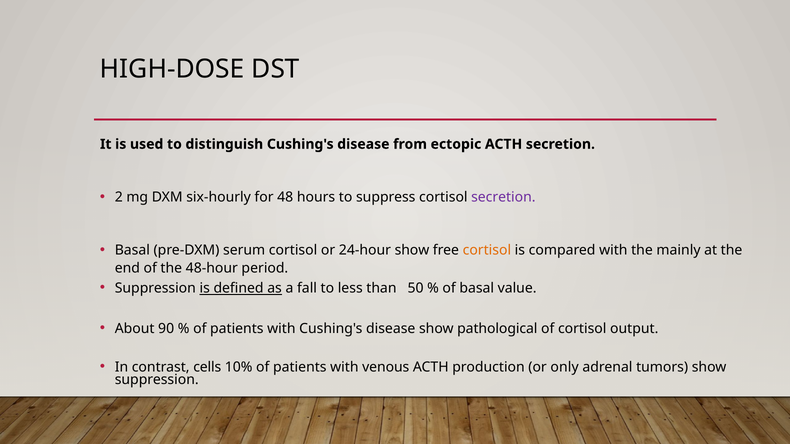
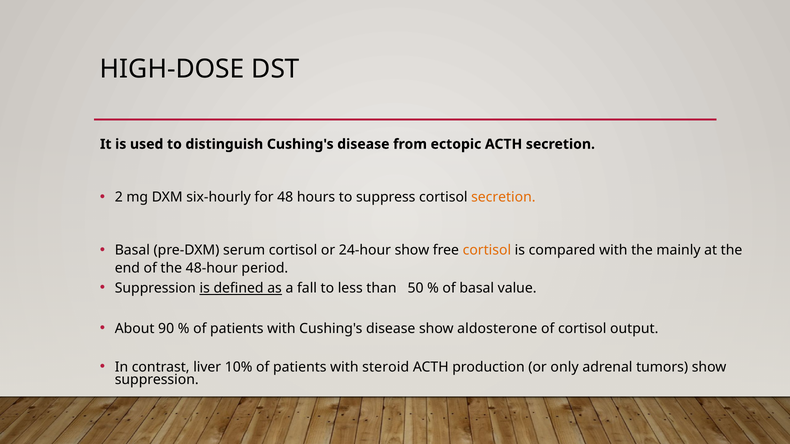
secretion at (503, 197) colour: purple -> orange
pathological: pathological -> aldosterone
cells: cells -> liver
venous: venous -> steroid
